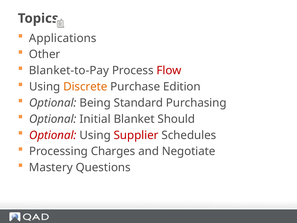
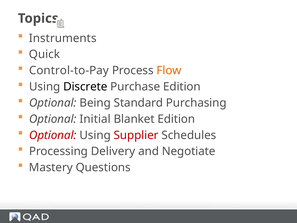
Applications: Applications -> Instruments
Other: Other -> Quick
Blanket-to-Pay: Blanket-to-Pay -> Control-to-Pay
Flow colour: red -> orange
Discrete colour: orange -> black
Blanket Should: Should -> Edition
Charges: Charges -> Delivery
